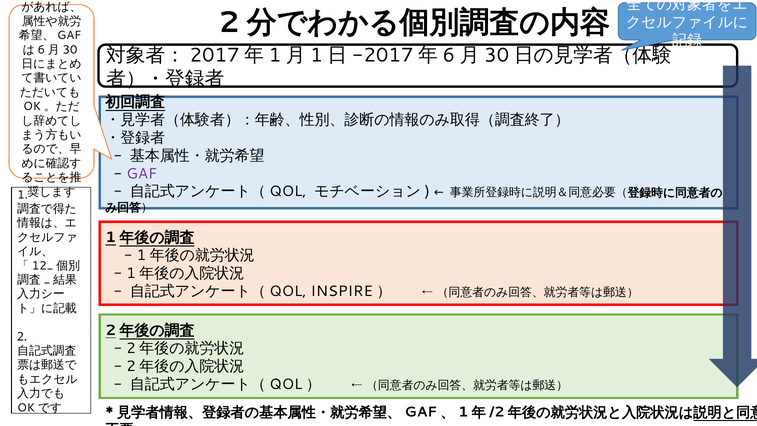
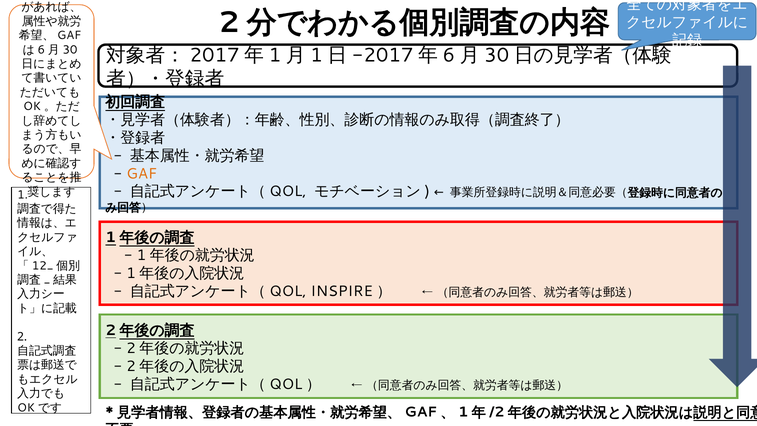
GAF colour: purple -> orange
